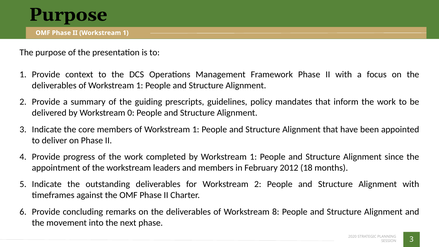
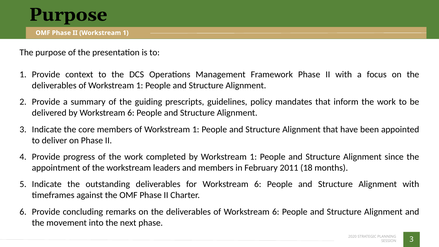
by Workstream 0: 0 -> 6
2012: 2012 -> 2011
for Workstream 2: 2 -> 6
of Workstream 8: 8 -> 6
